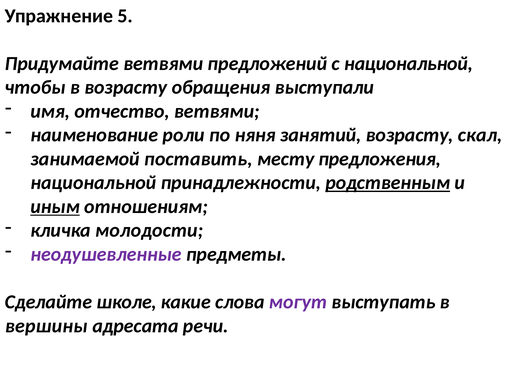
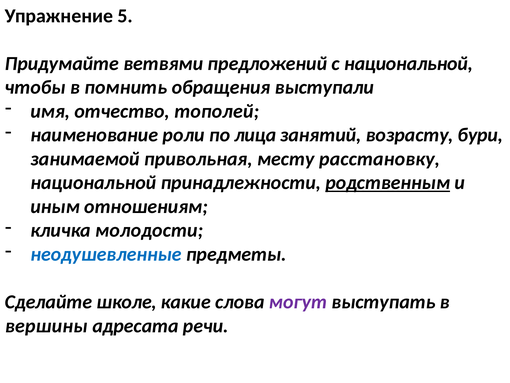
в возрасту: возрасту -> помнить
отчество ветвями: ветвями -> тополей
няня: няня -> лица
скал: скал -> бури
поставить: поставить -> привольная
предложения: предложения -> расстановку
иным underline: present -> none
неодушевленные colour: purple -> blue
